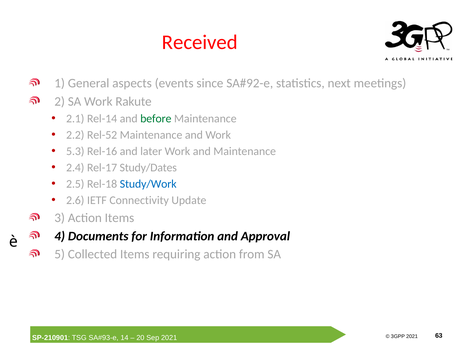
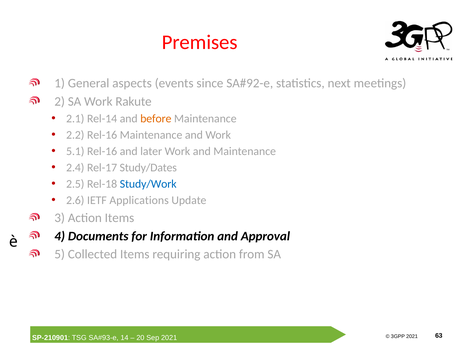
Received: Received -> Premises
before colour: green -> orange
2.2 Rel-52: Rel-52 -> Rel-16
5.3: 5.3 -> 5.1
Connectivity: Connectivity -> Applications
